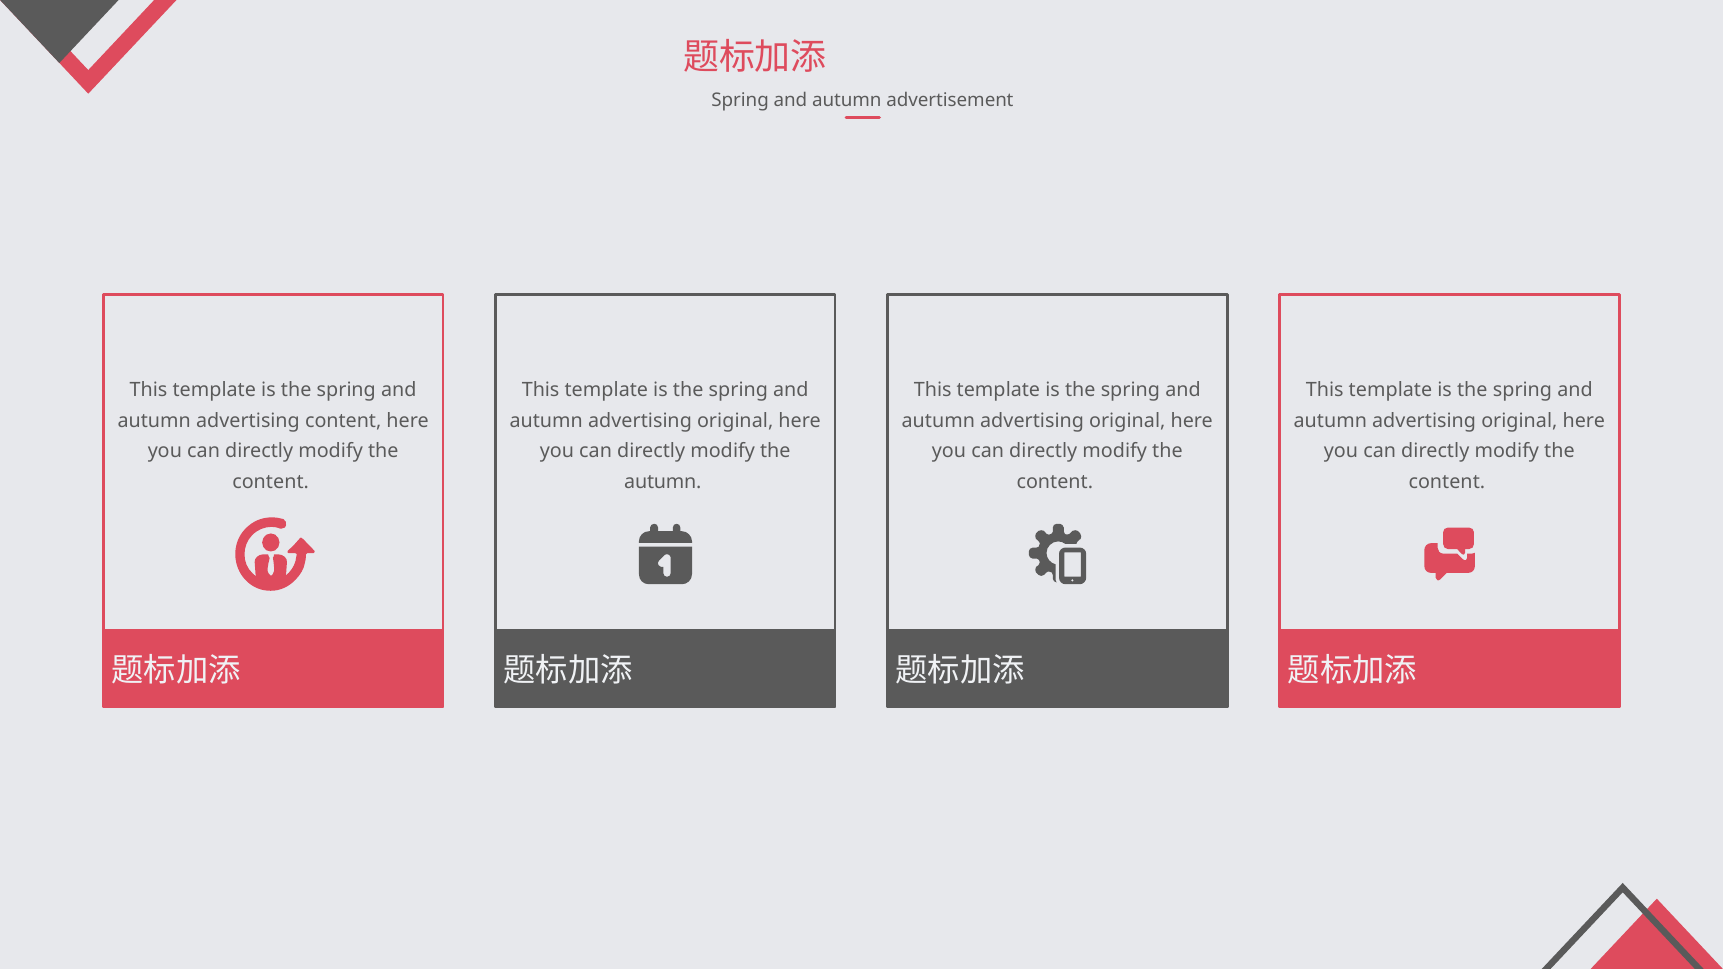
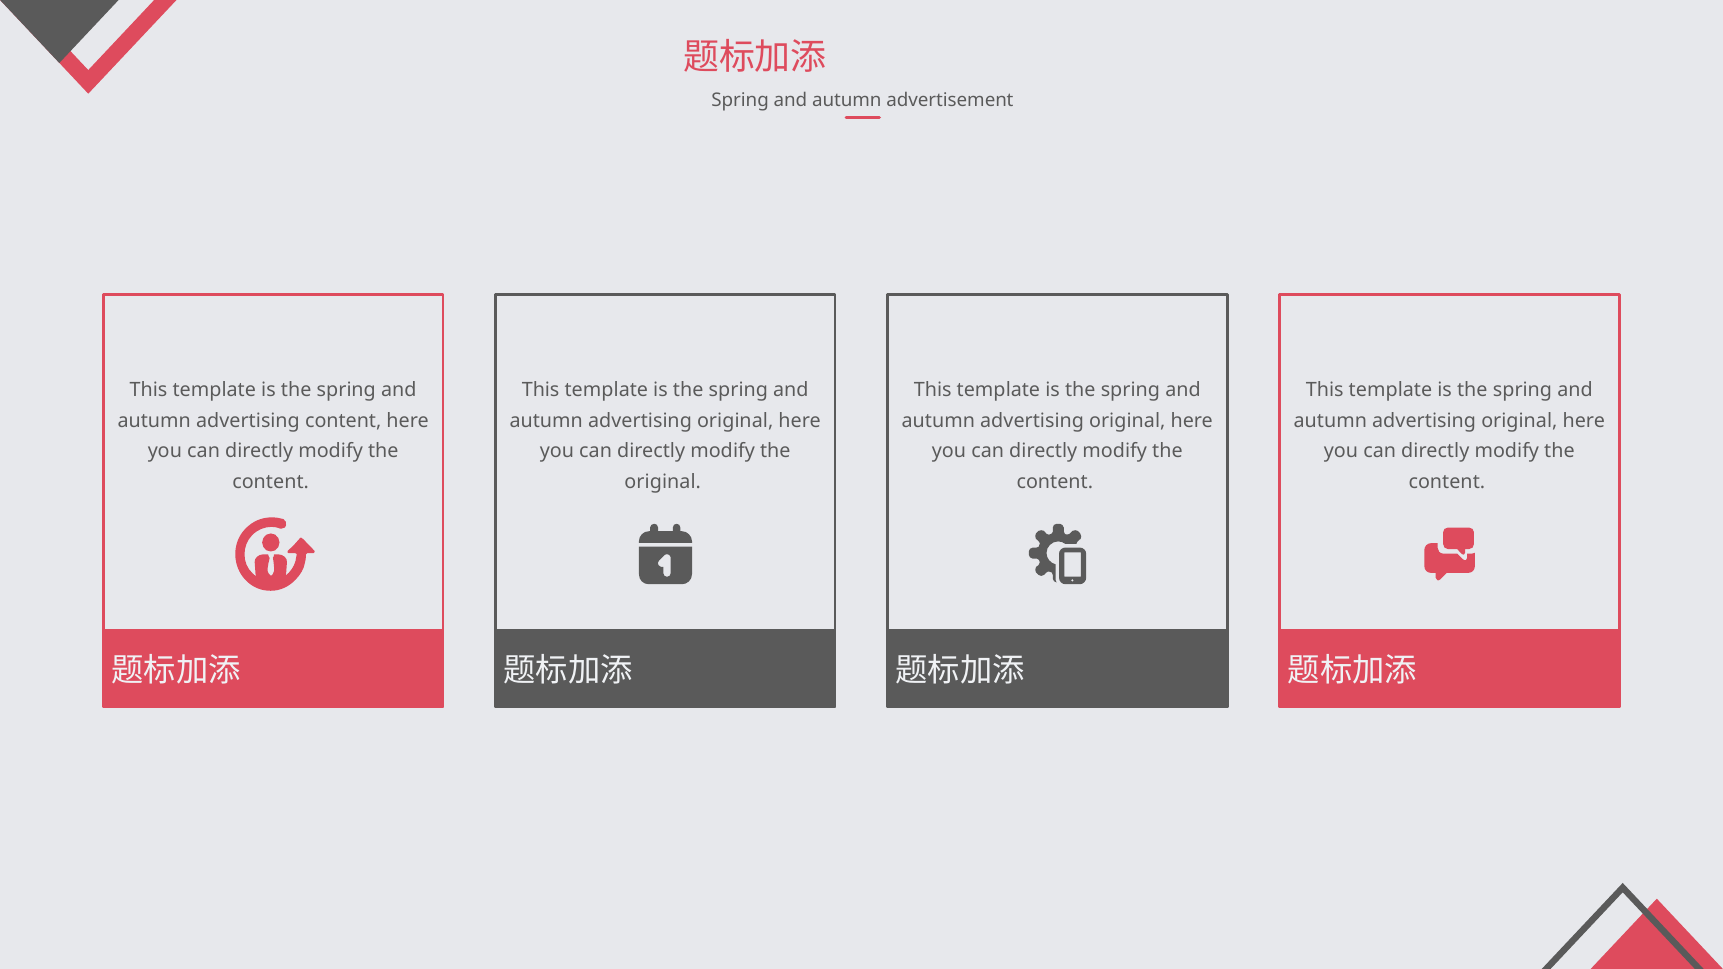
autumn at (663, 482): autumn -> original
